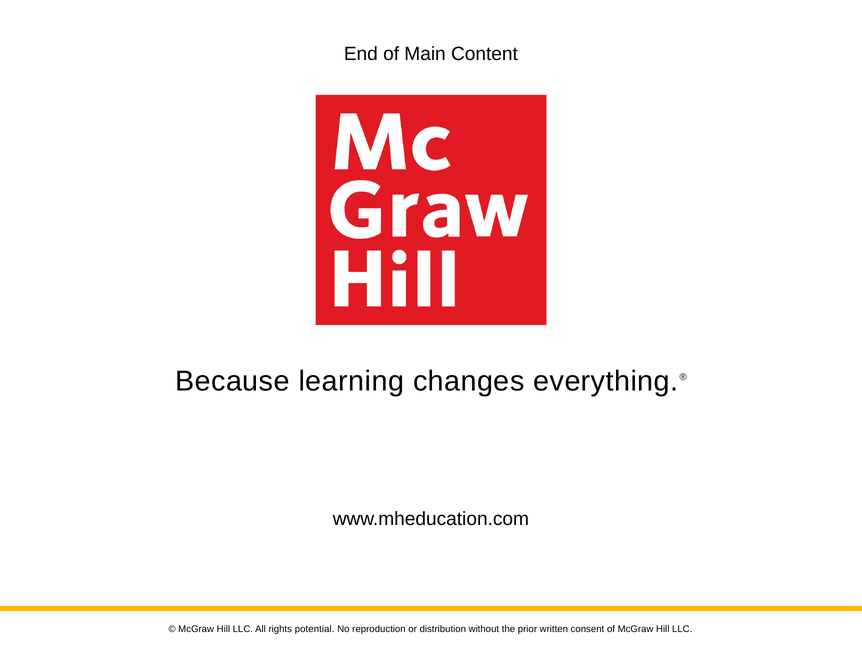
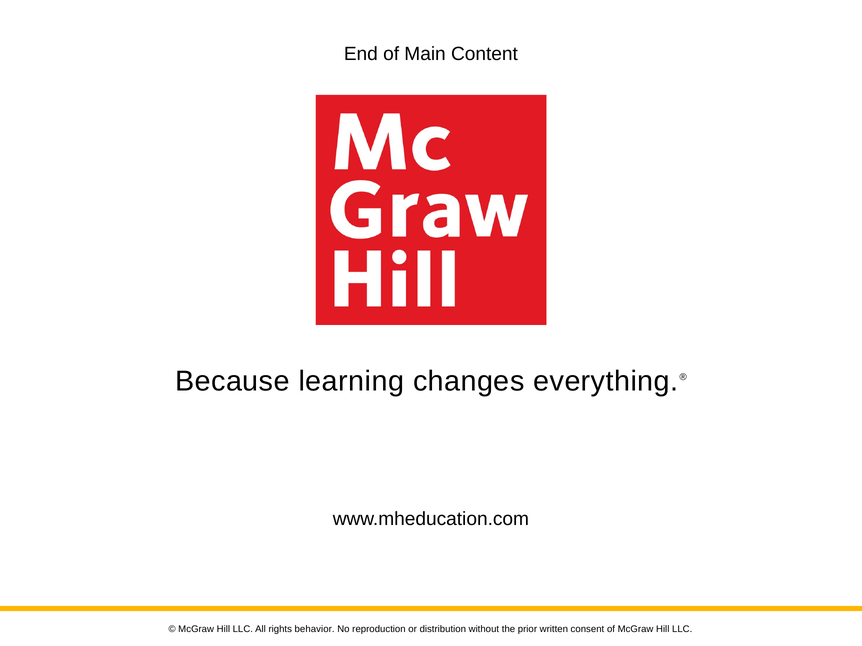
potential: potential -> behavior
